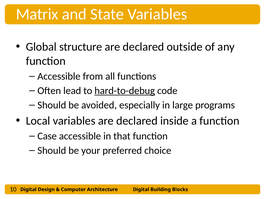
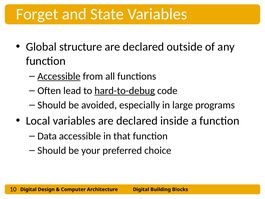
Matrix: Matrix -> Forget
Accessible at (59, 76) underline: none -> present
Case: Case -> Data
